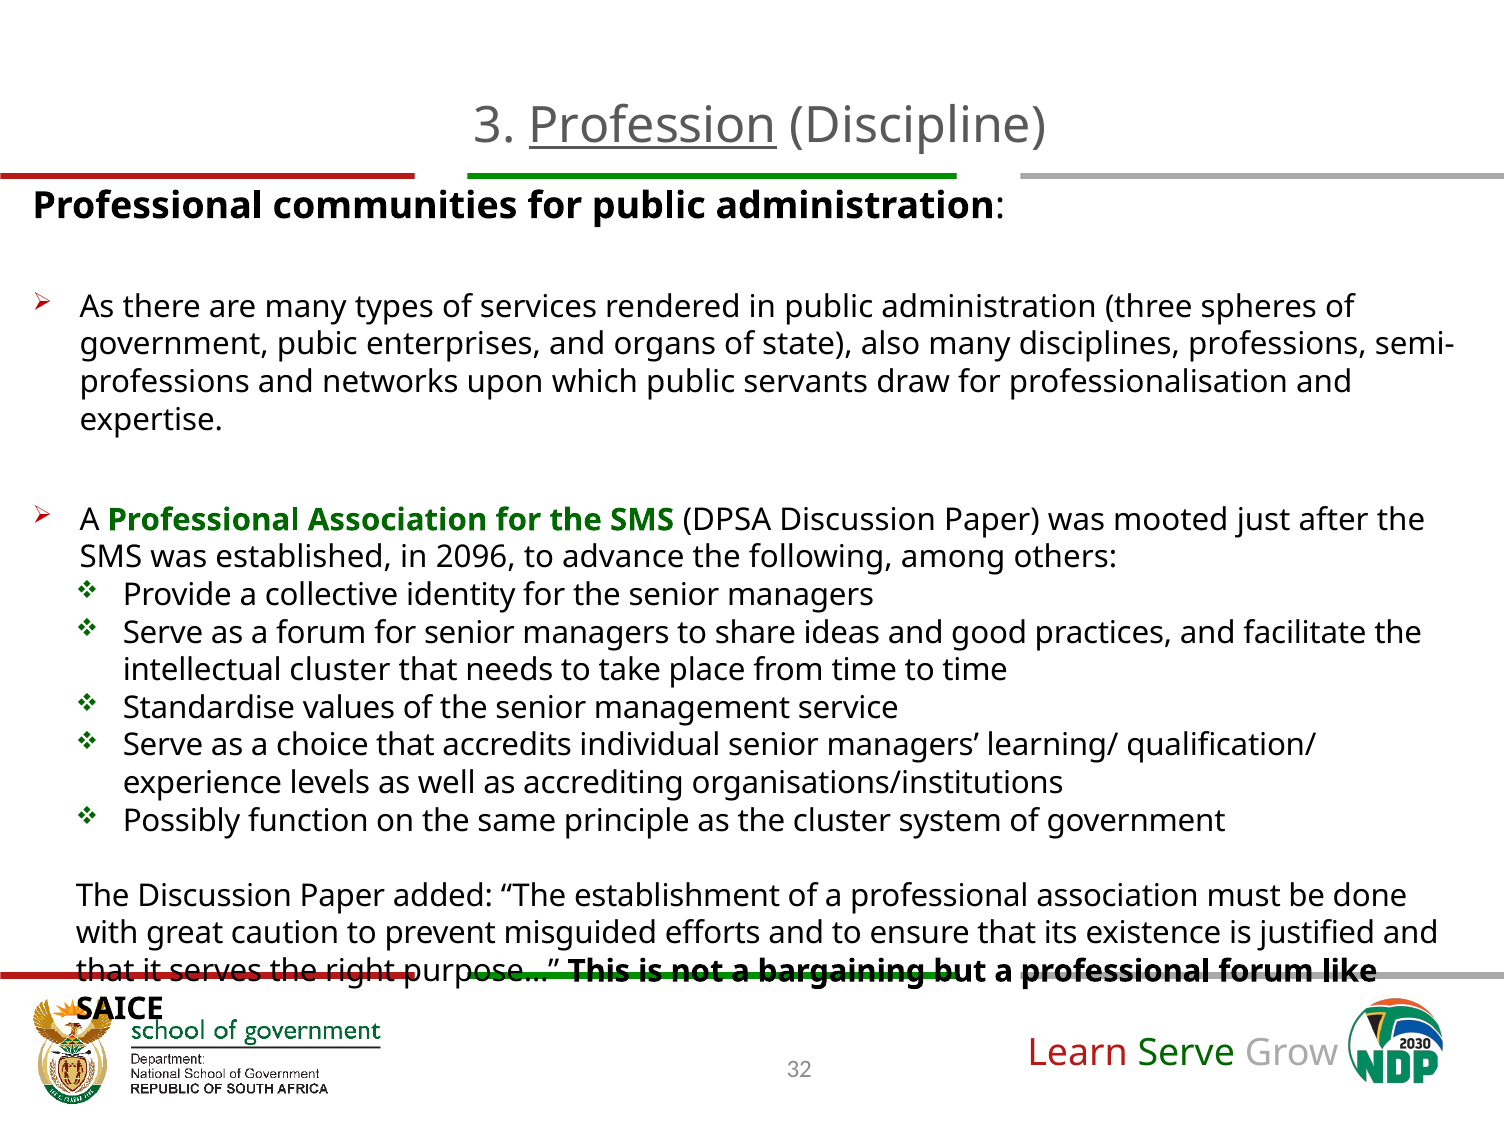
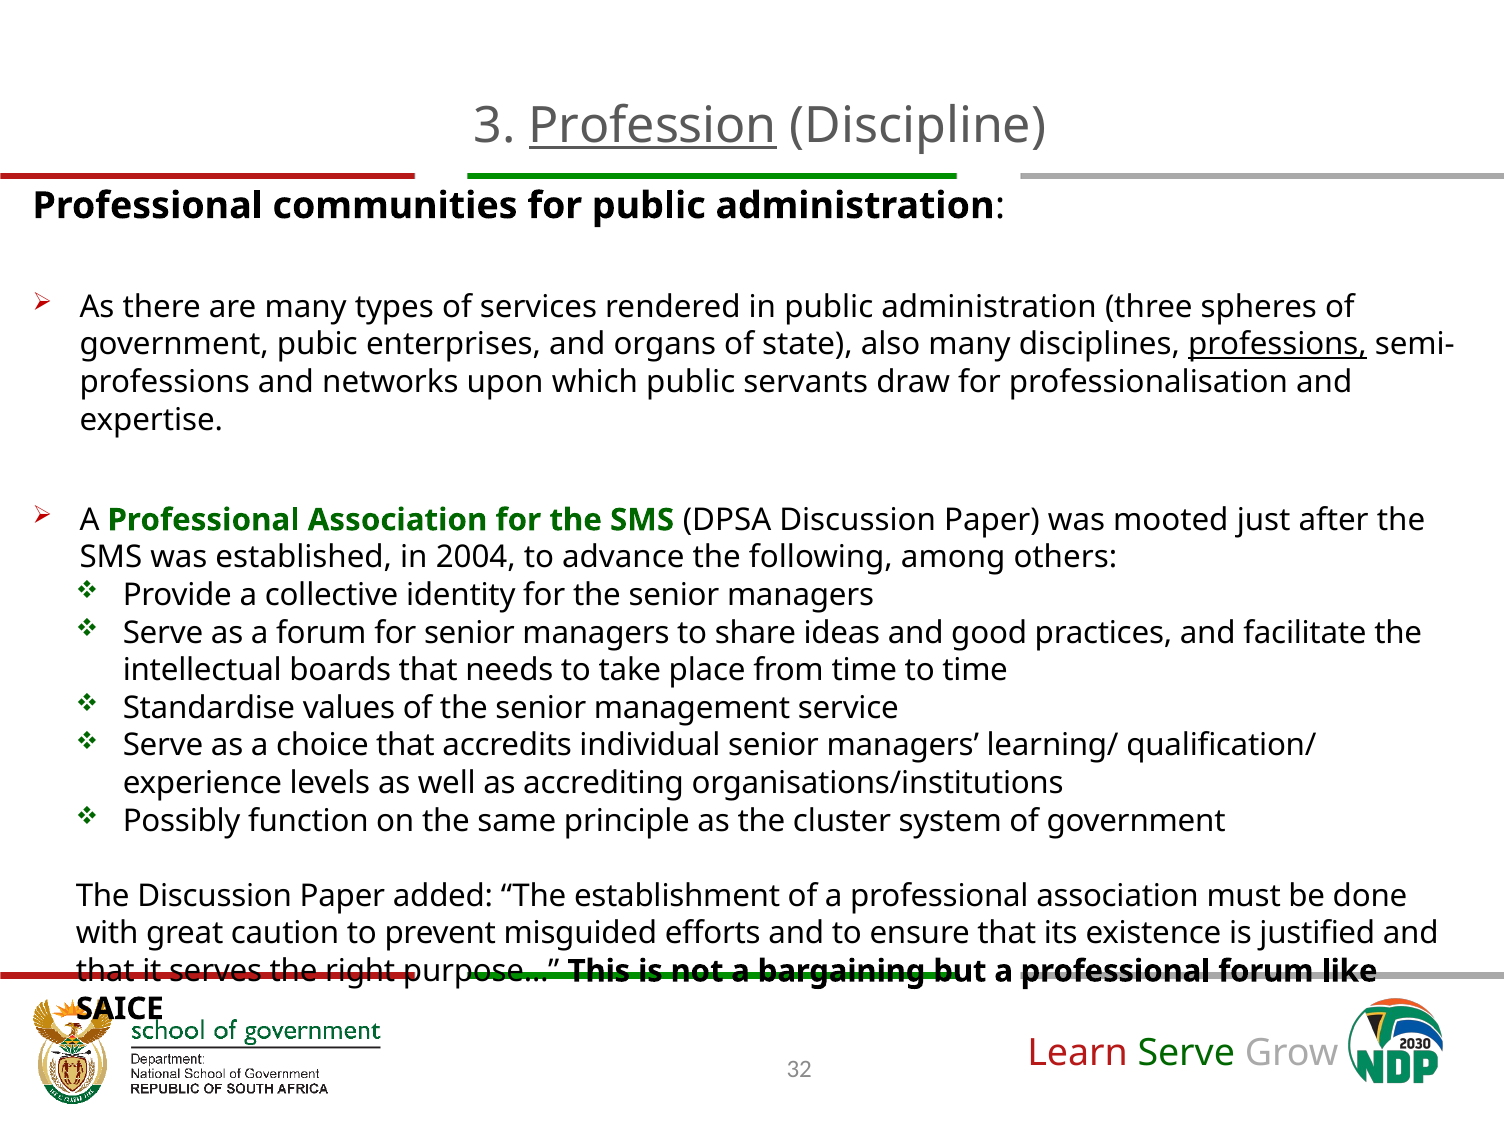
professions at (1277, 344) underline: none -> present
2096: 2096 -> 2004
intellectual cluster: cluster -> boards
